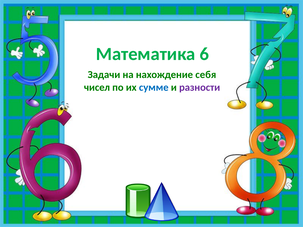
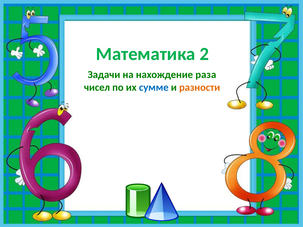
6: 6 -> 2
себя: себя -> раза
разности colour: purple -> orange
